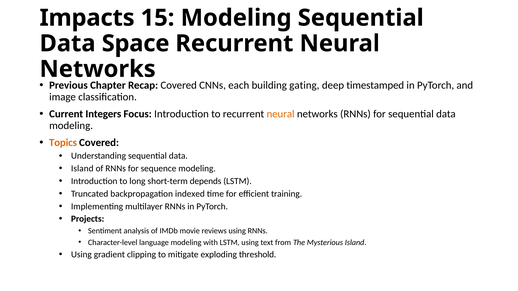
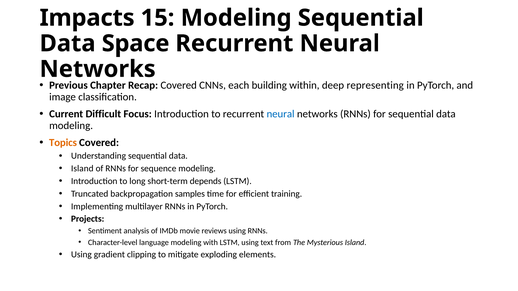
gating: gating -> within
timestamped: timestamped -> representing
Integers: Integers -> Difficult
neural at (281, 114) colour: orange -> blue
indexed: indexed -> samples
threshold: threshold -> elements
